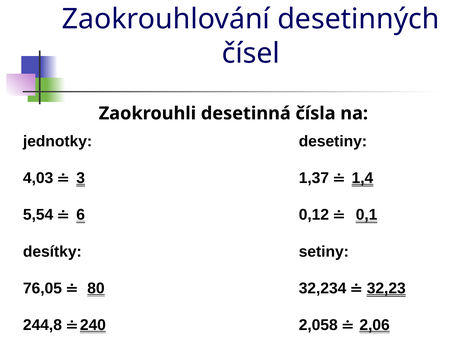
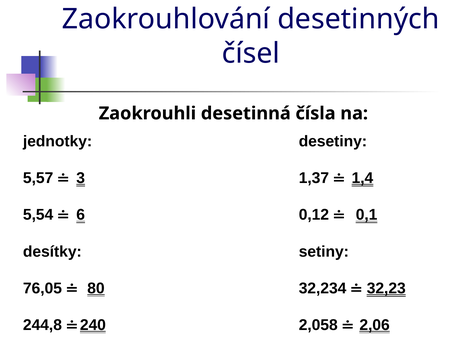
4,03: 4,03 -> 5,57
